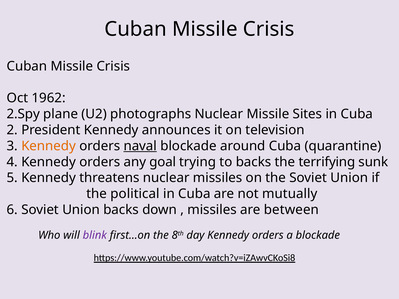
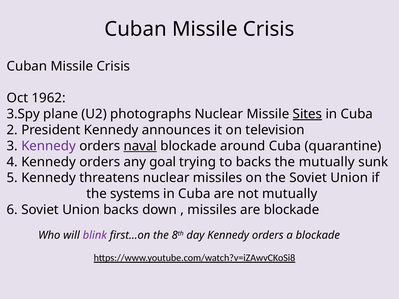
2.Spy: 2.Spy -> 3.Spy
Sites underline: none -> present
Kennedy at (49, 146) colour: orange -> purple
the terrifying: terrifying -> mutually
political: political -> systems
are between: between -> blockade
